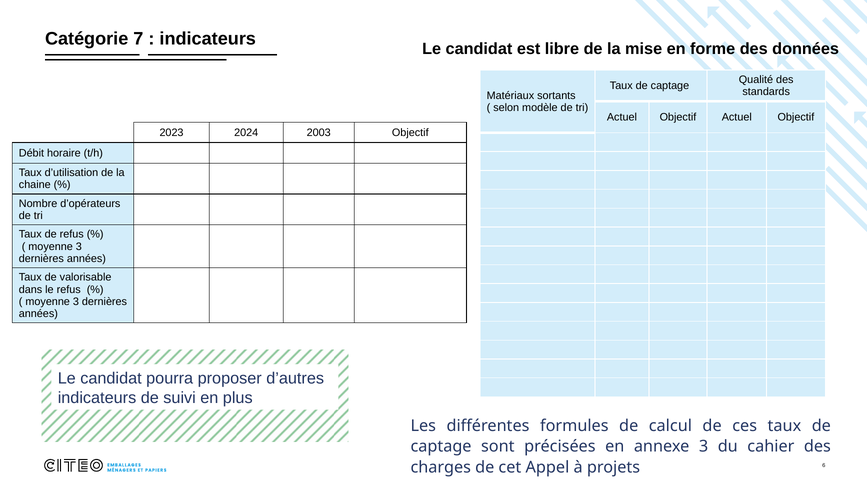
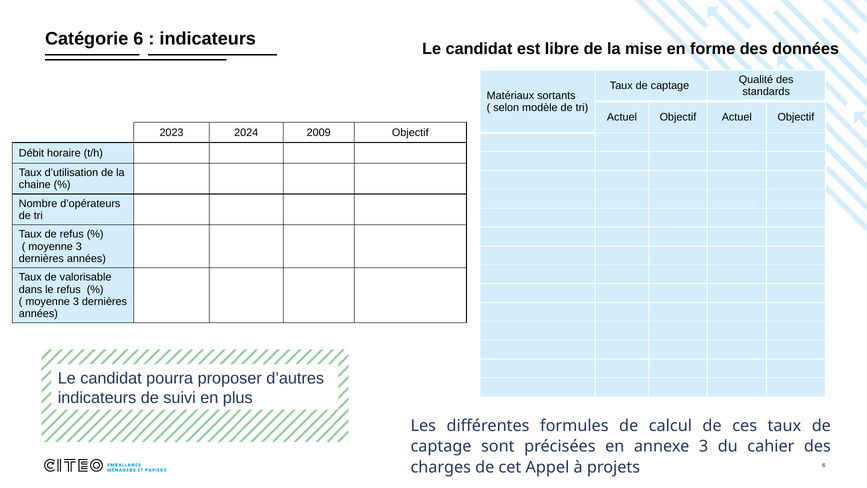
Catégorie 7: 7 -> 6
2003: 2003 -> 2009
